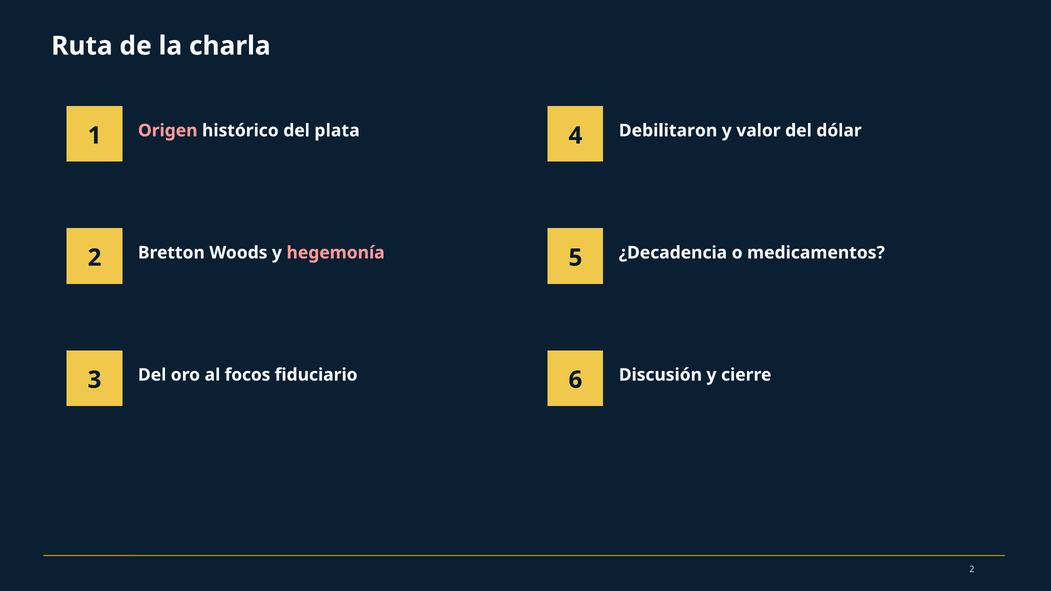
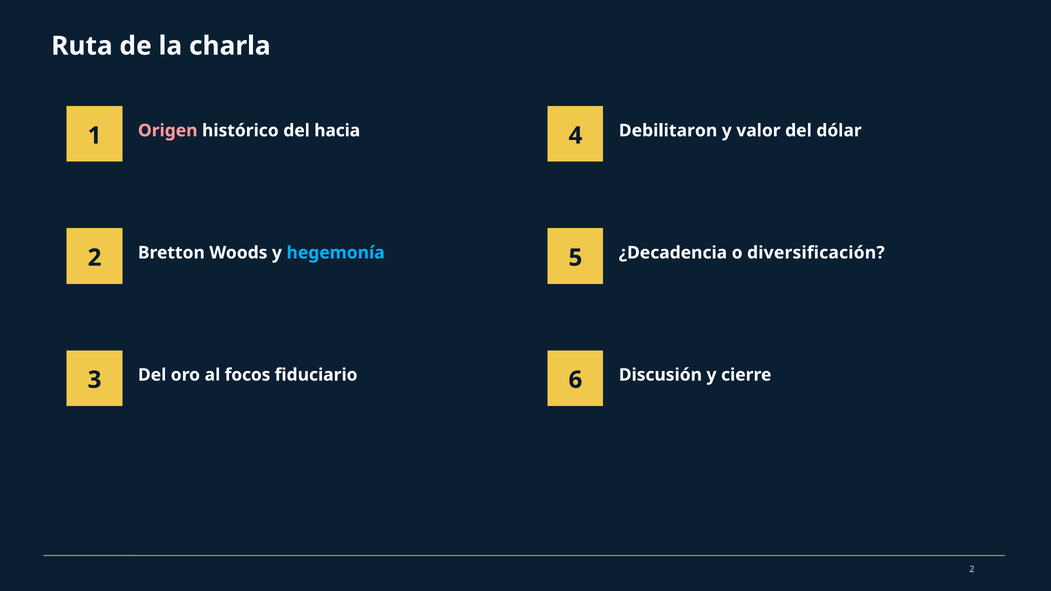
plata: plata -> hacia
hegemonía colour: pink -> light blue
medicamentos: medicamentos -> diversificación
